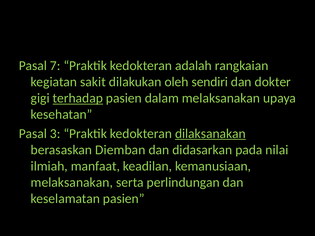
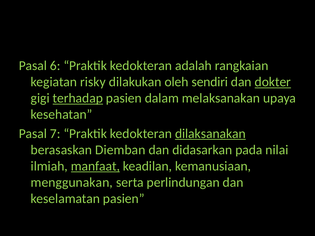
7: 7 -> 6
sakit: sakit -> risky
dokter underline: none -> present
3: 3 -> 7
manfaat underline: none -> present
melaksanakan at (72, 183): melaksanakan -> menggunakan
